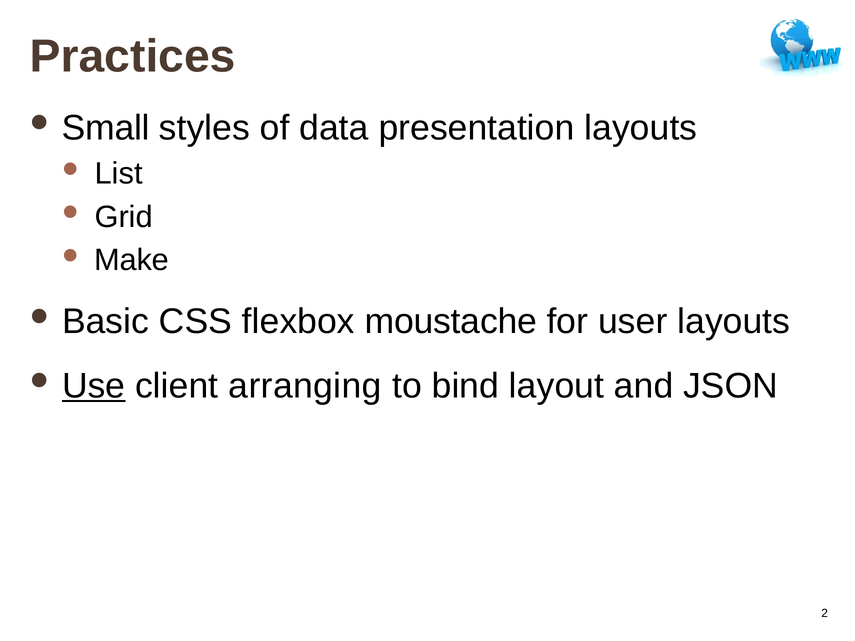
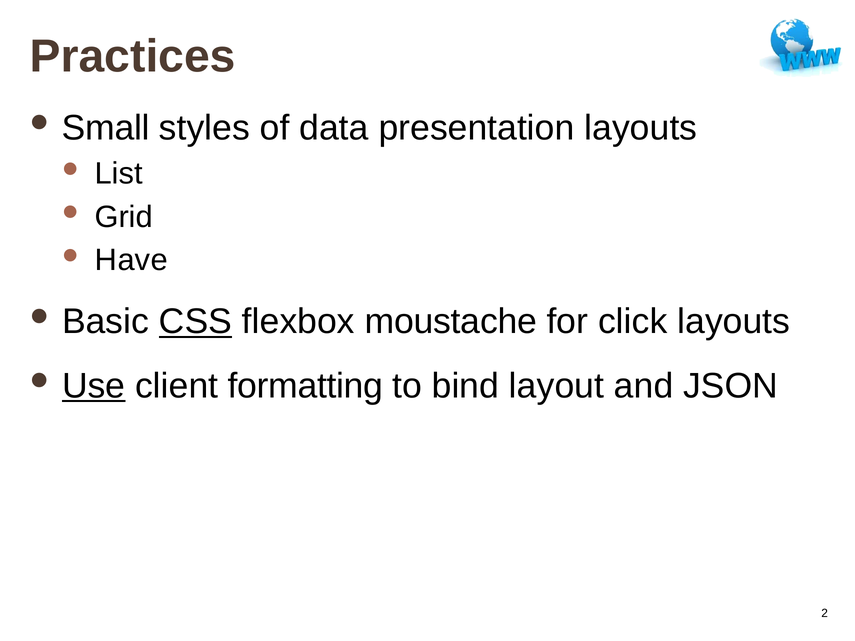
Make: Make -> Have
CSS underline: none -> present
user: user -> click
arranging: arranging -> formatting
